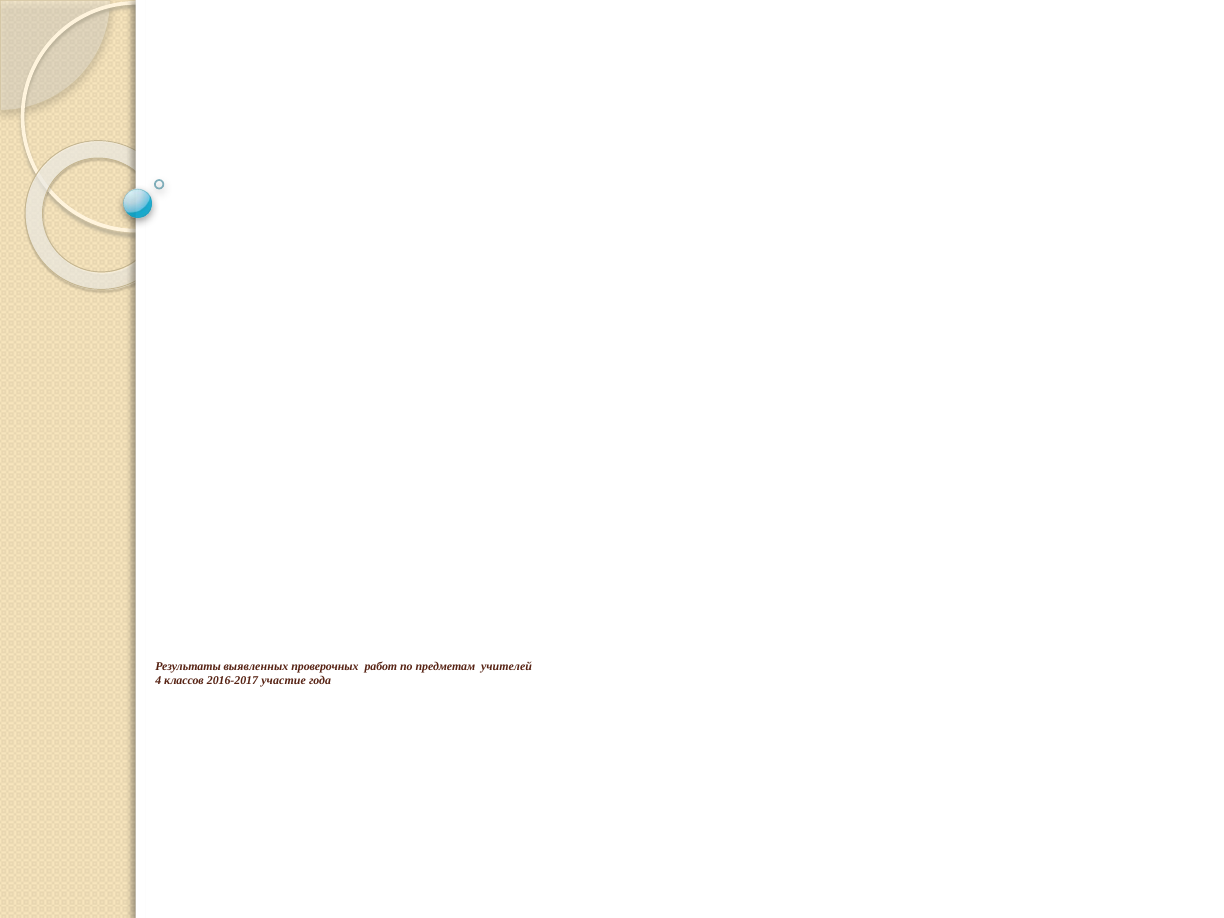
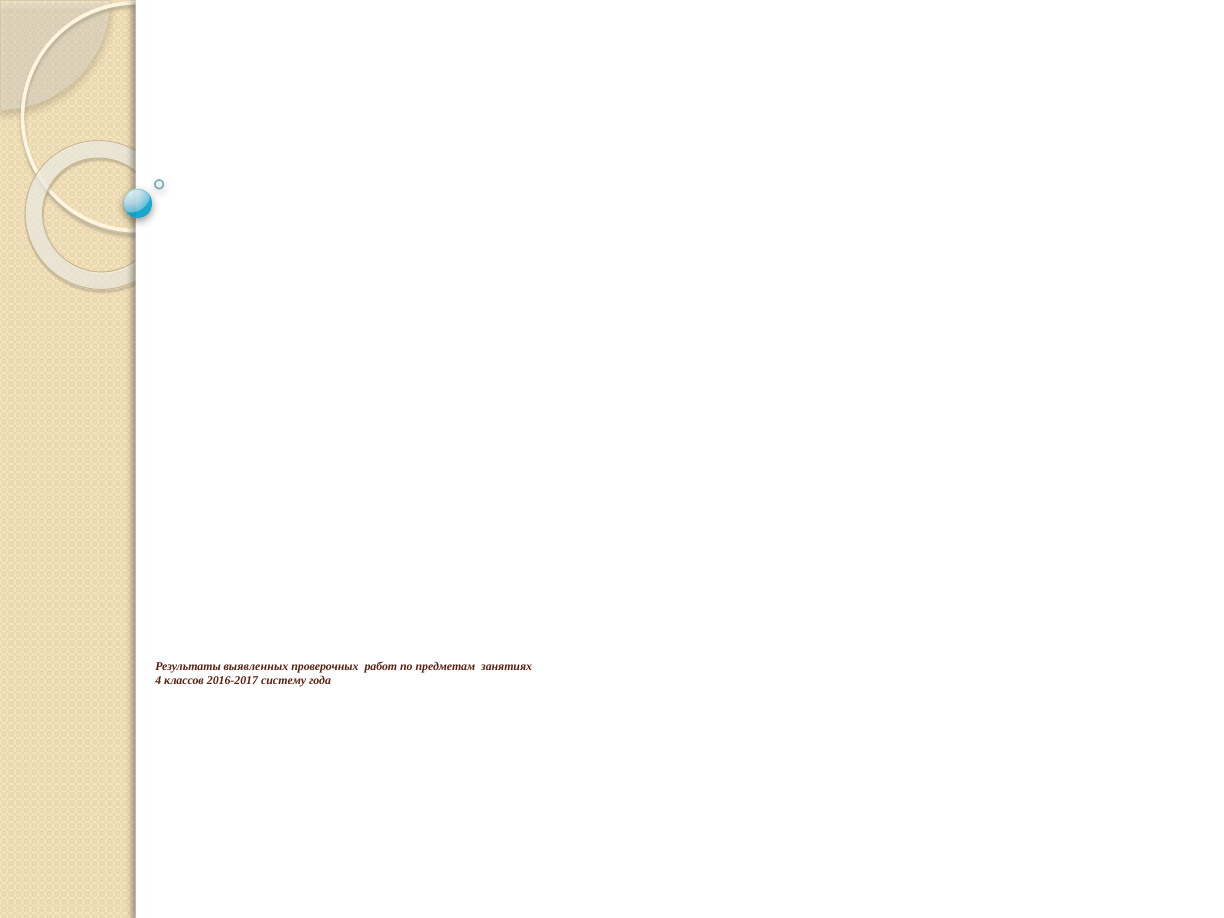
учителей: учителей -> занятиях
участие: участие -> систему
